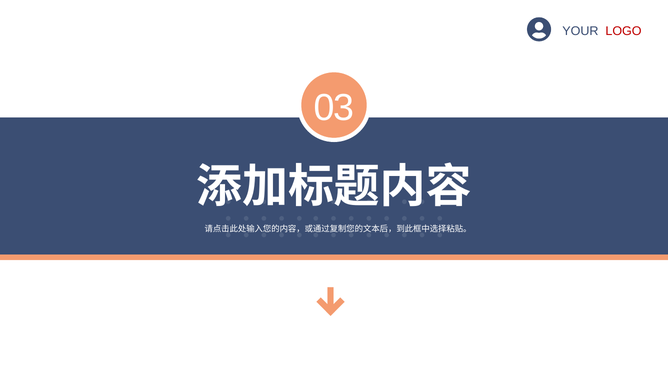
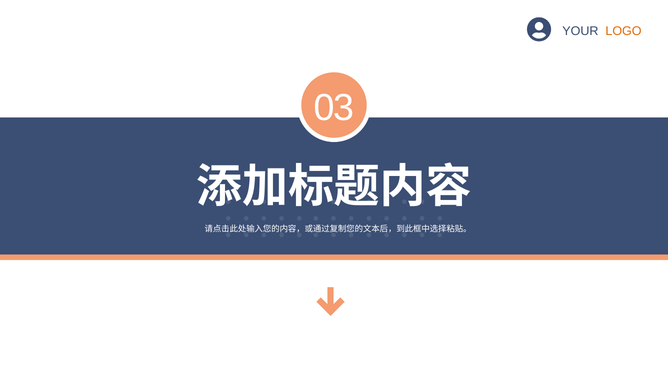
LOGO colour: red -> orange
